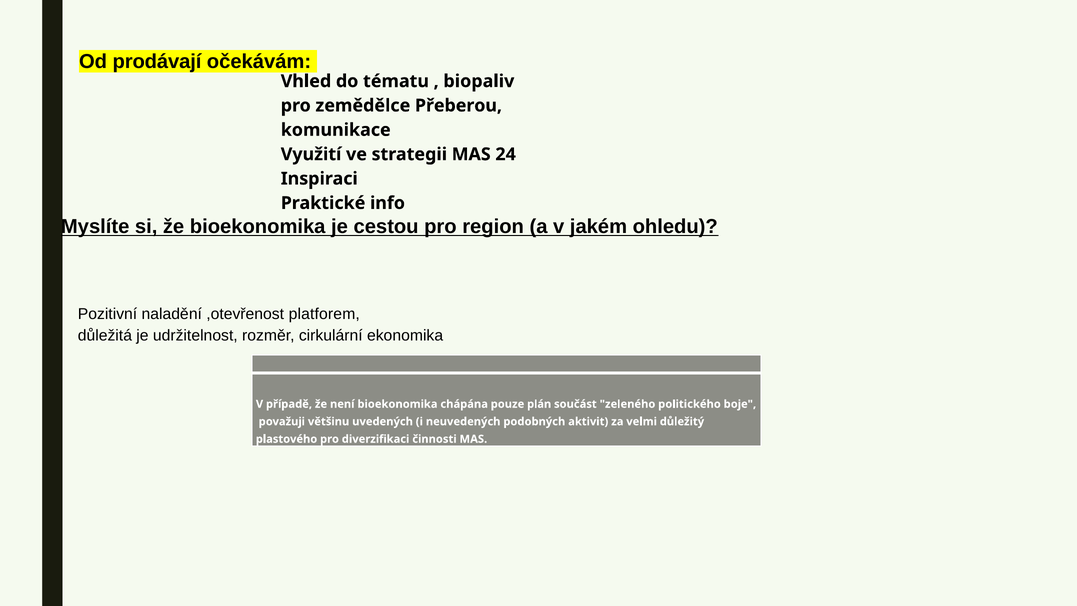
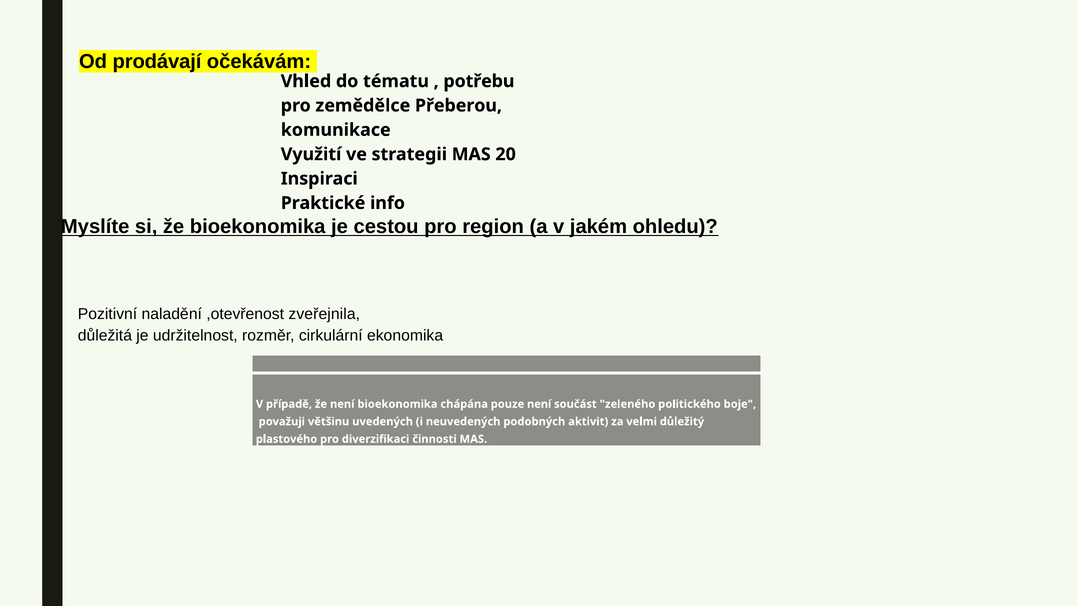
biopaliv: biopaliv -> potřebu
24: 24 -> 20
platforem: platforem -> zveřejnila
pouze plán: plán -> není
